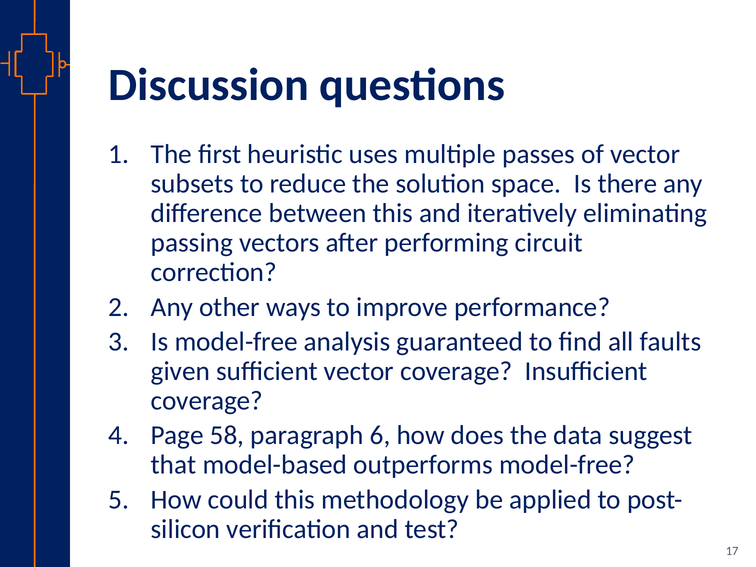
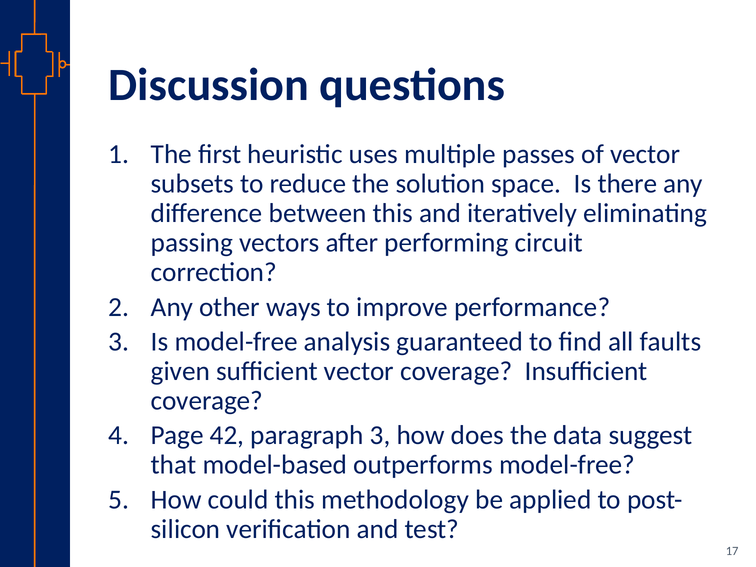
58: 58 -> 42
paragraph 6: 6 -> 3
